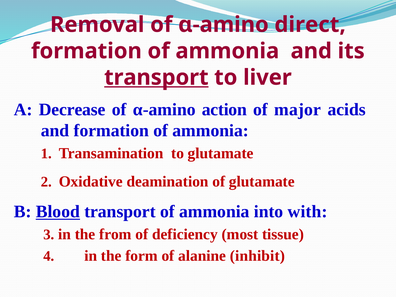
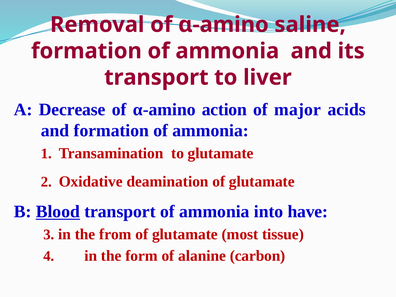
direct: direct -> saline
transport at (156, 77) underline: present -> none
with: with -> have
deficiency at (185, 234): deficiency -> glutamate
inhibit: inhibit -> carbon
